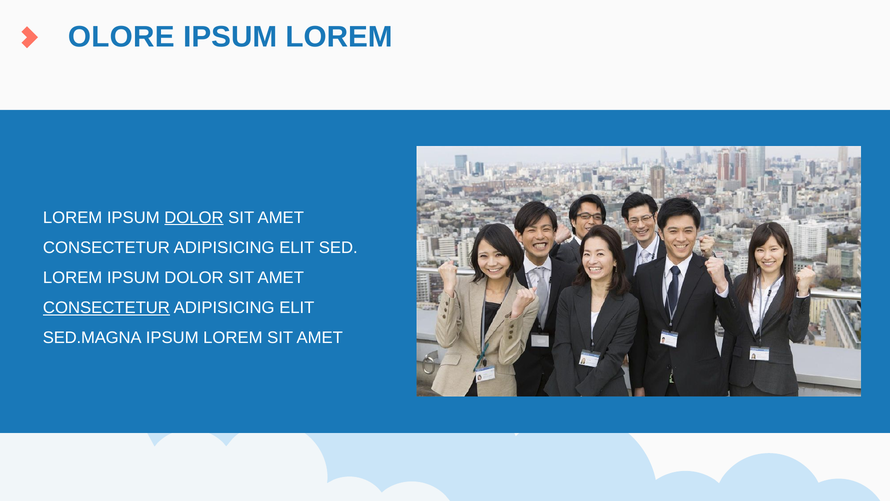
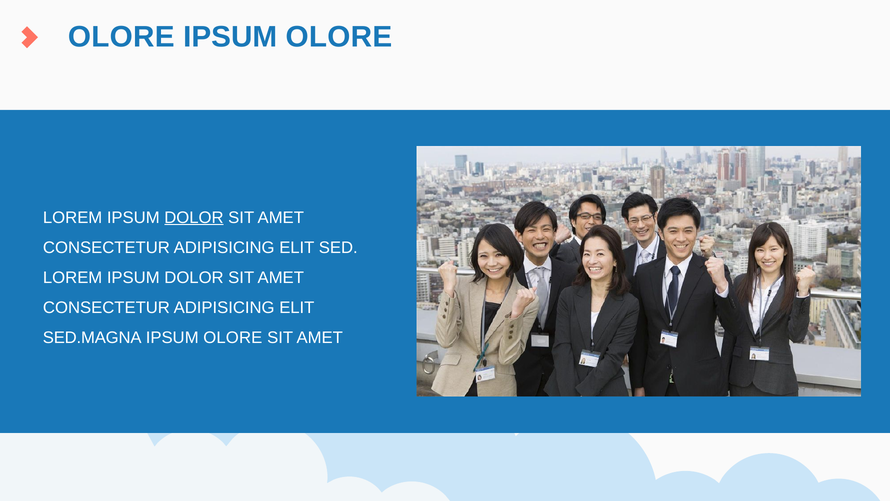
LOREM at (339, 37): LOREM -> OLORE
CONSECTETUR at (106, 307) underline: present -> none
LOREM at (233, 337): LOREM -> OLORE
